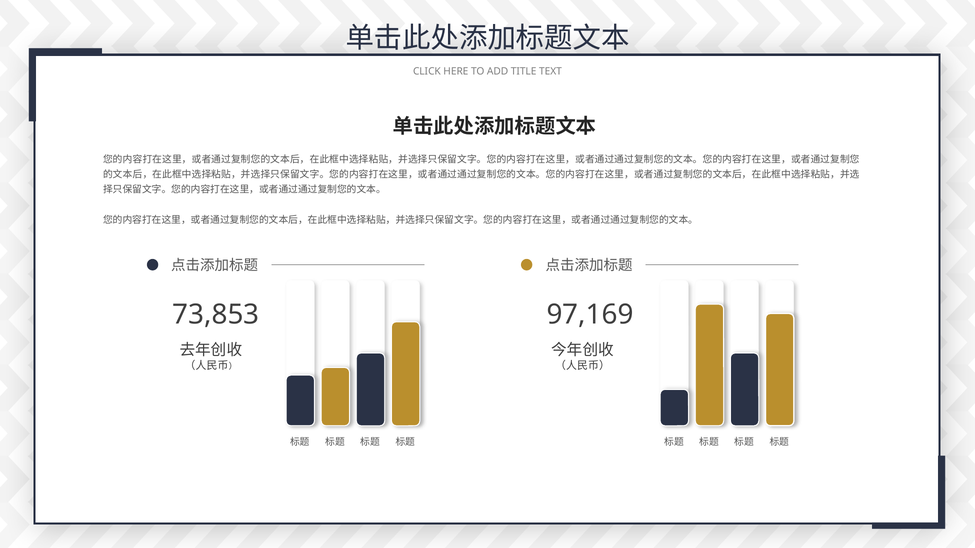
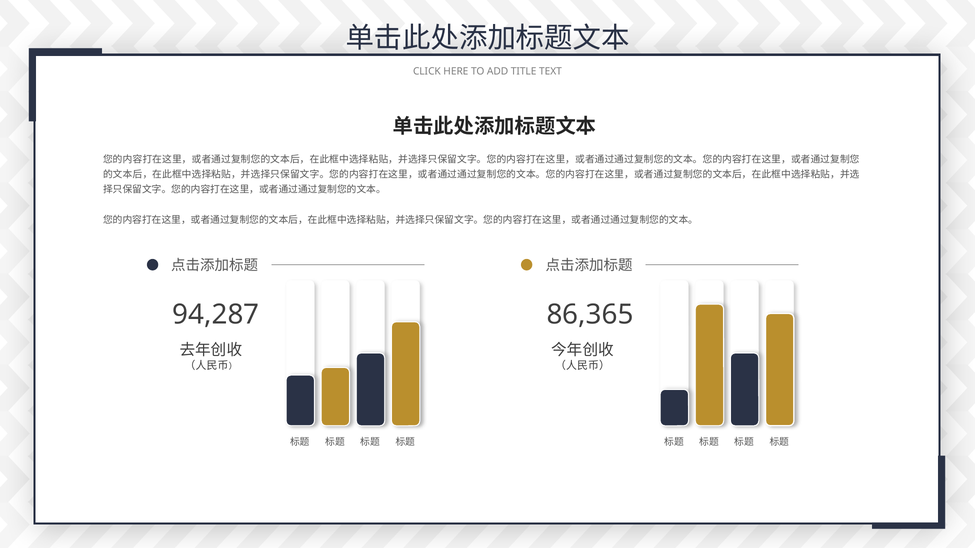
73,853: 73,853 -> 94,287
97,169: 97,169 -> 86,365
